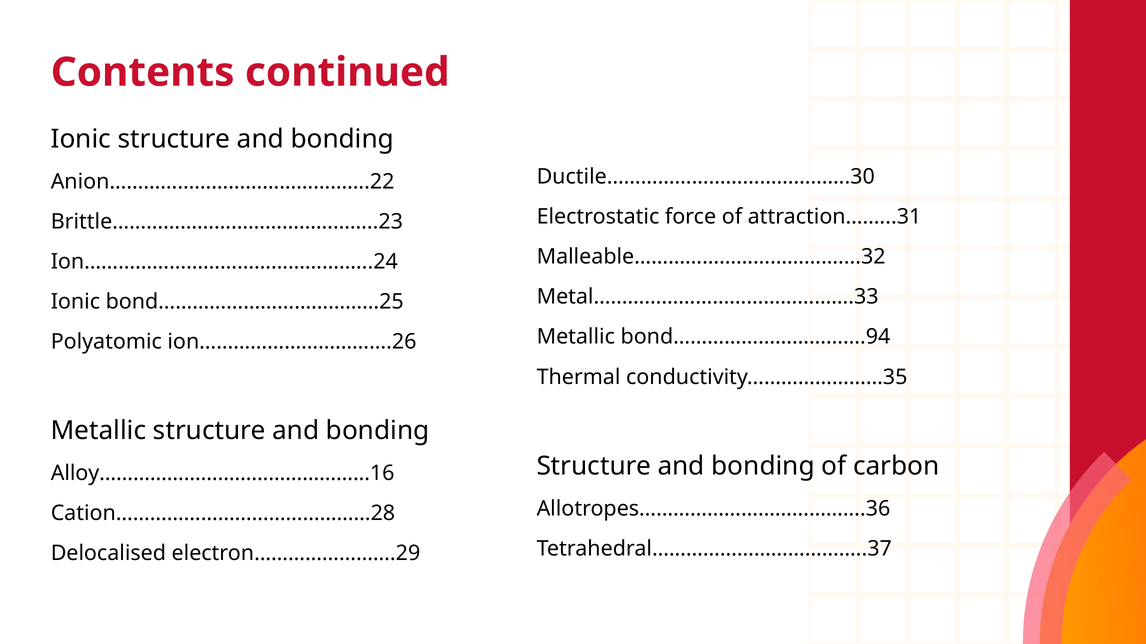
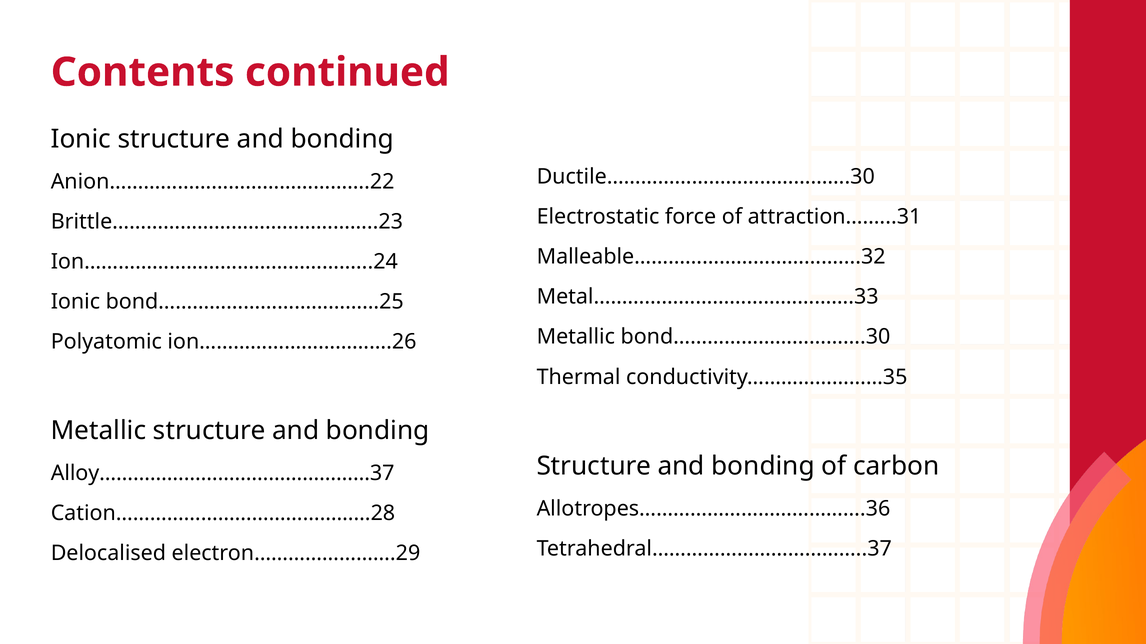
bond…………………………….94: bond…………………………….94 -> bond…………………………….30
Alloy…………………………………………16: Alloy…………………………………………16 -> Alloy…………………………………………37
